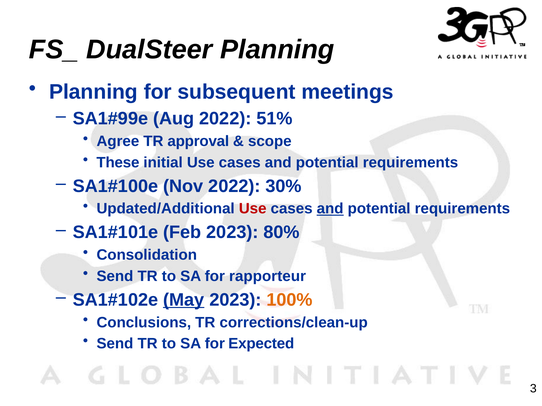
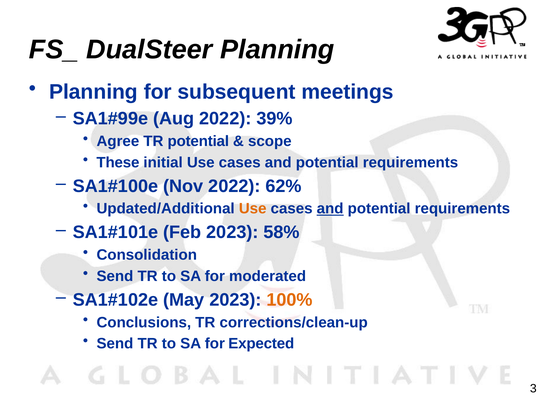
51%: 51% -> 39%
TR approval: approval -> potential
30%: 30% -> 62%
Use at (253, 209) colour: red -> orange
80%: 80% -> 58%
rapporteur: rapporteur -> moderated
May underline: present -> none
